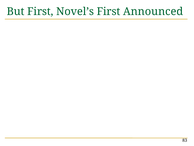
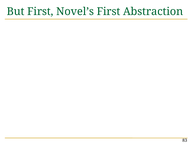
Announced: Announced -> Abstraction
